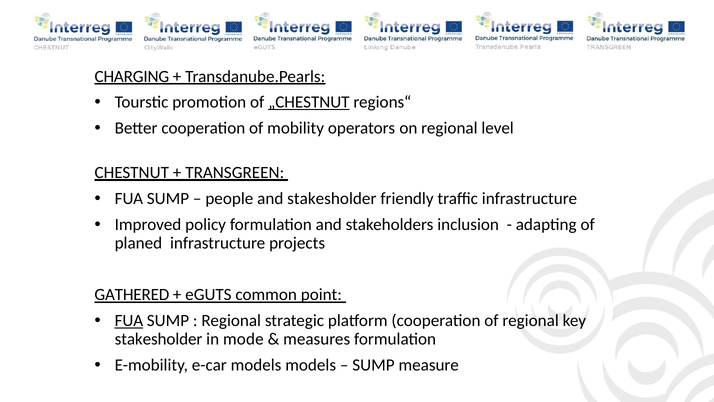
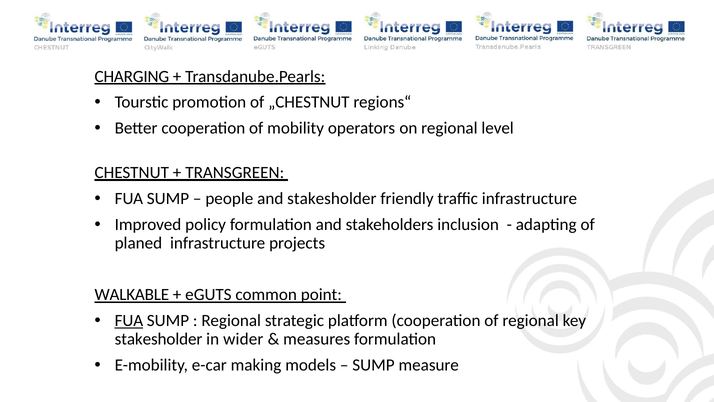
„CHESTNUT underline: present -> none
GATHERED: GATHERED -> WALKABLE
mode: mode -> wider
e-car models: models -> making
